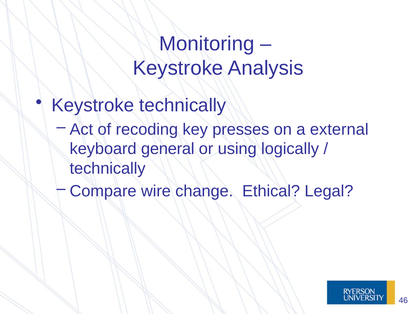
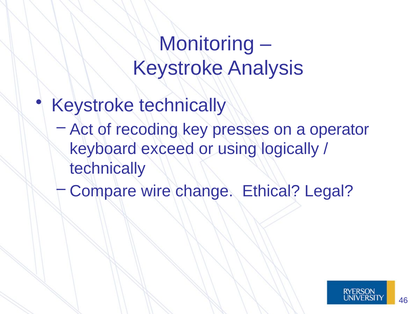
external: external -> operator
general: general -> exceed
